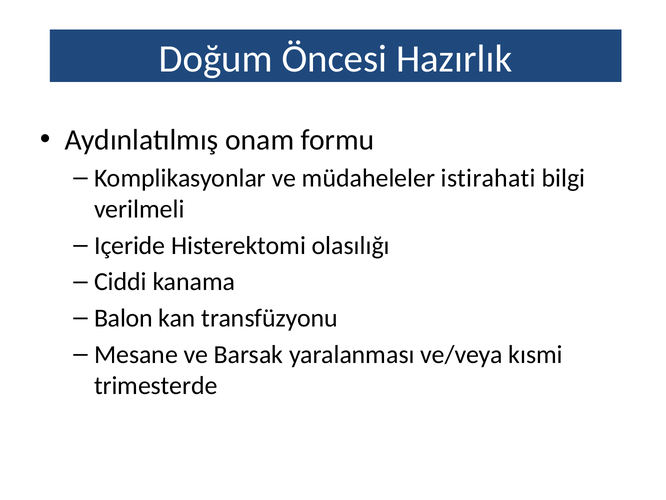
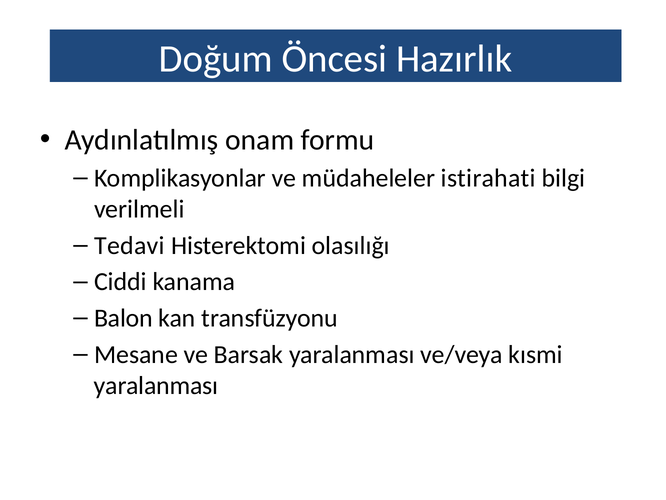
Içeride: Içeride -> Tedavi
trimesterde at (156, 385): trimesterde -> yaralanması
